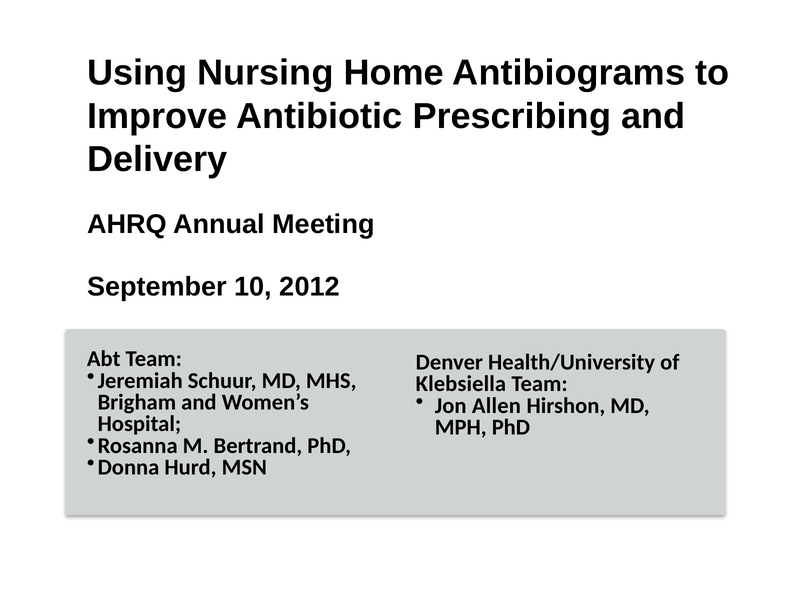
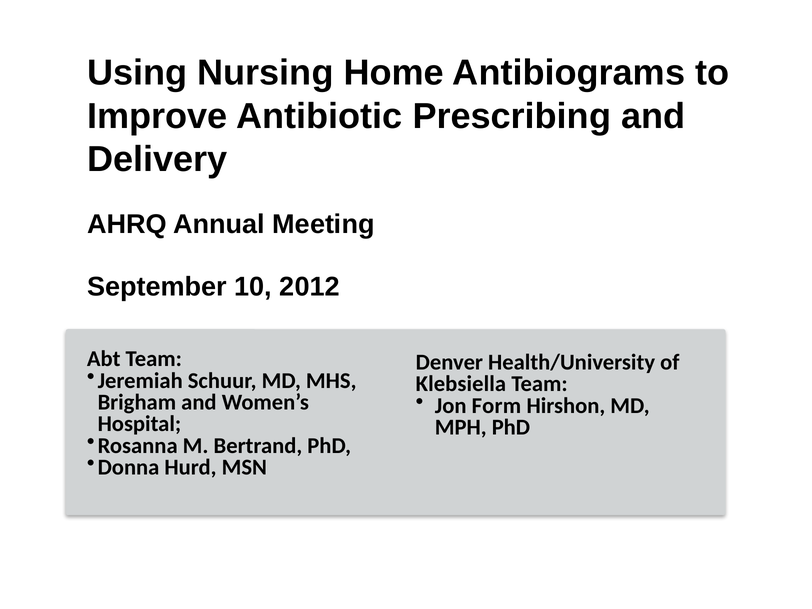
Allen: Allen -> Form
